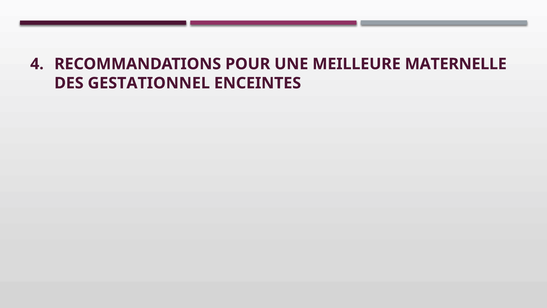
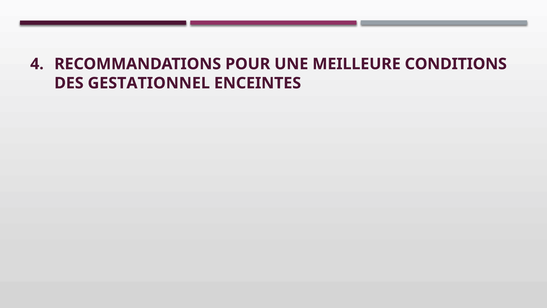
MATERNELLE: MATERNELLE -> CONDITIONS
